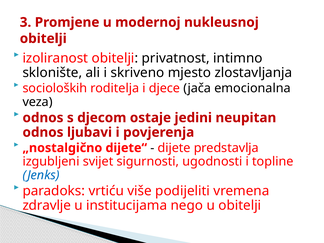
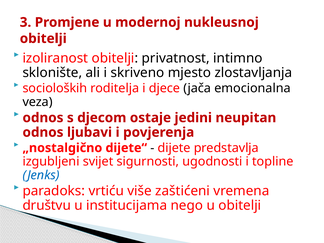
podijeliti: podijeliti -> zaštićeni
zdravlje: zdravlje -> društvu
